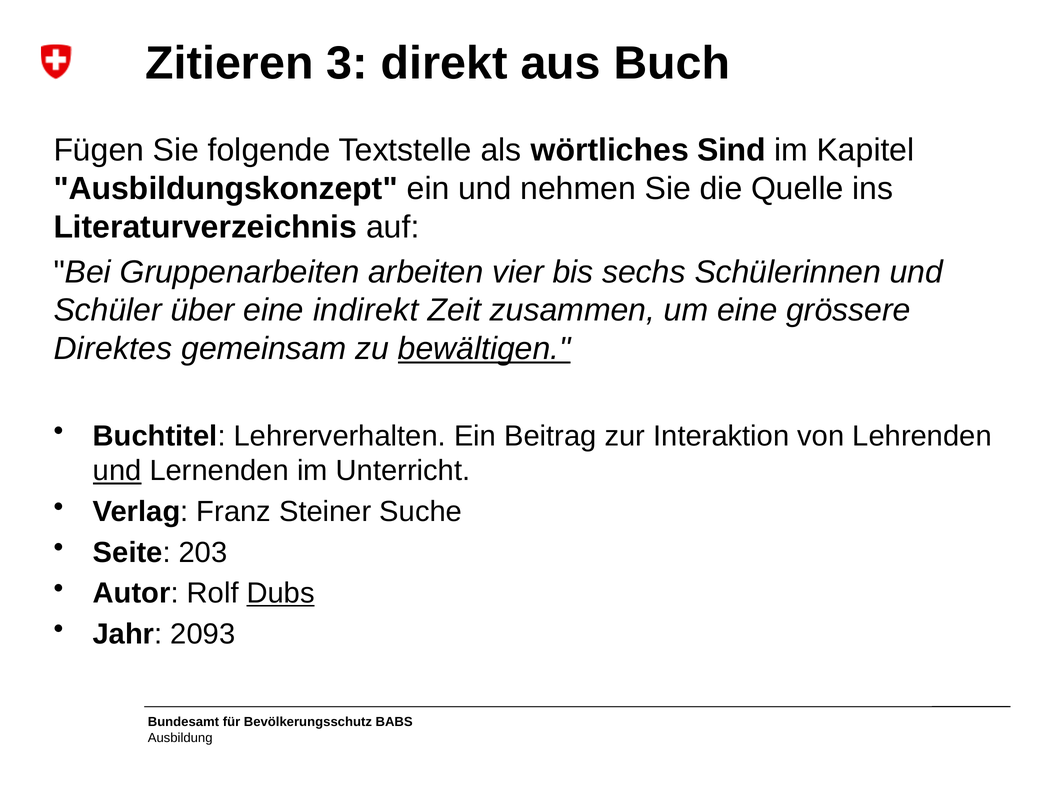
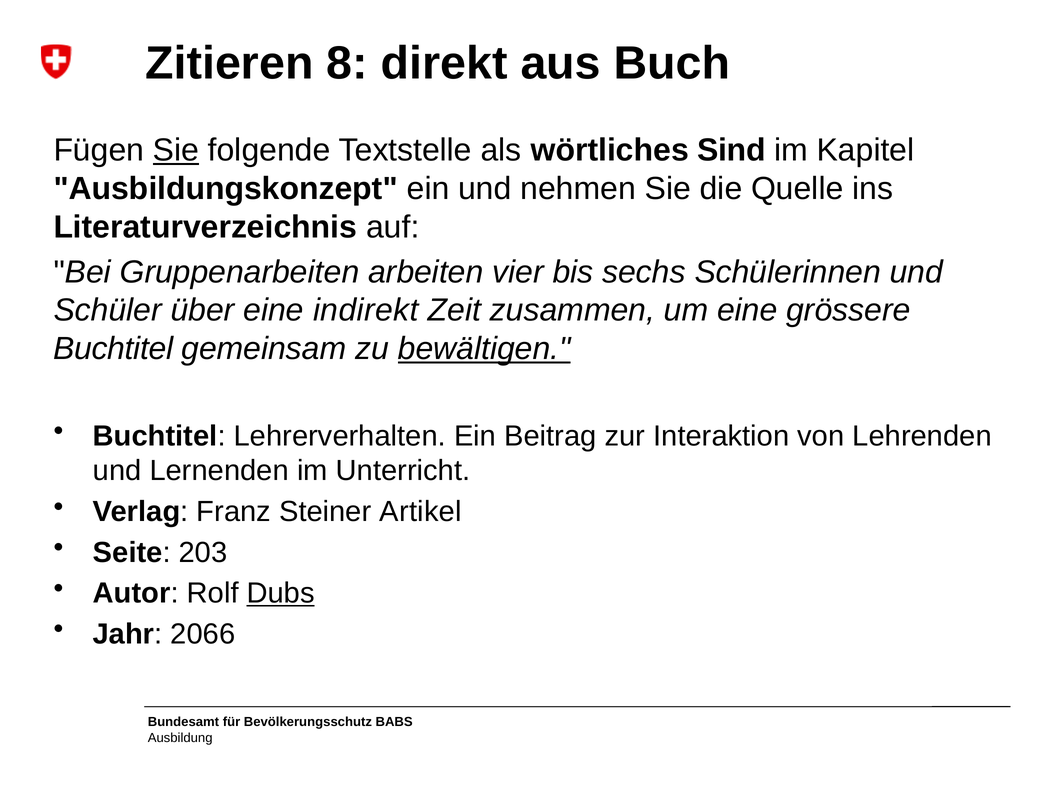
3: 3 -> 8
Sie at (176, 150) underline: none -> present
Direktes at (113, 349): Direktes -> Buchtitel
und at (117, 471) underline: present -> none
Suche: Suche -> Artikel
2093: 2093 -> 2066
